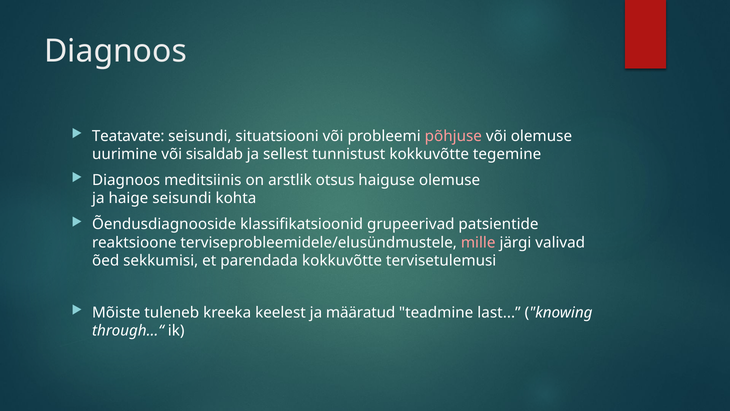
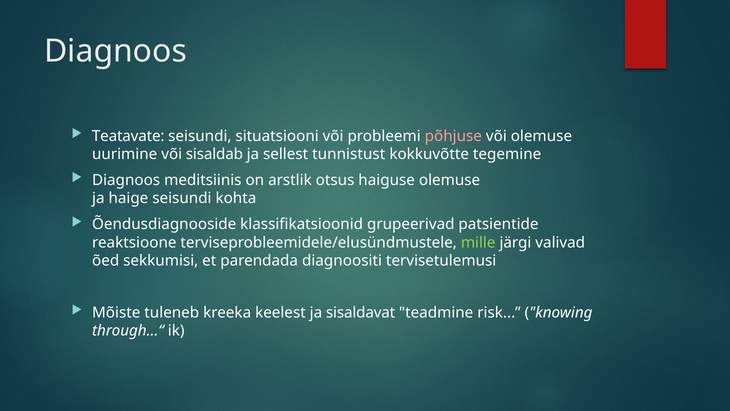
mille colour: pink -> light green
parendada kokkuvõtte: kokkuvõtte -> diagnoositi
määratud: määratud -> sisaldavat
last: last -> risk
